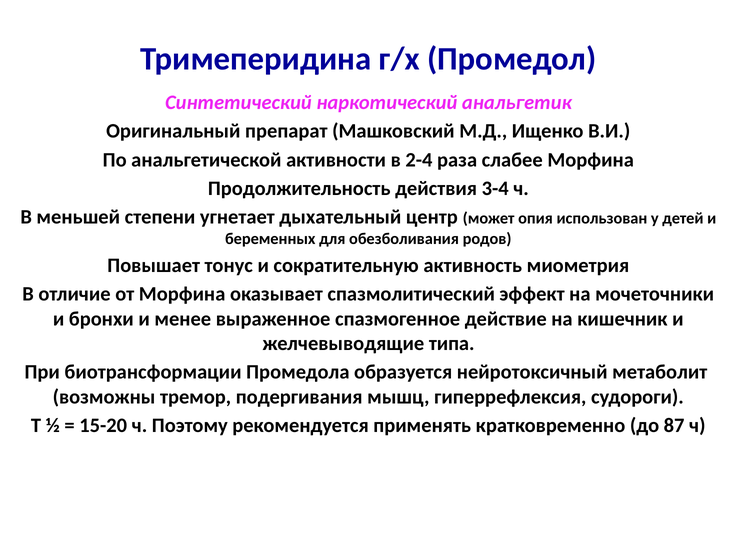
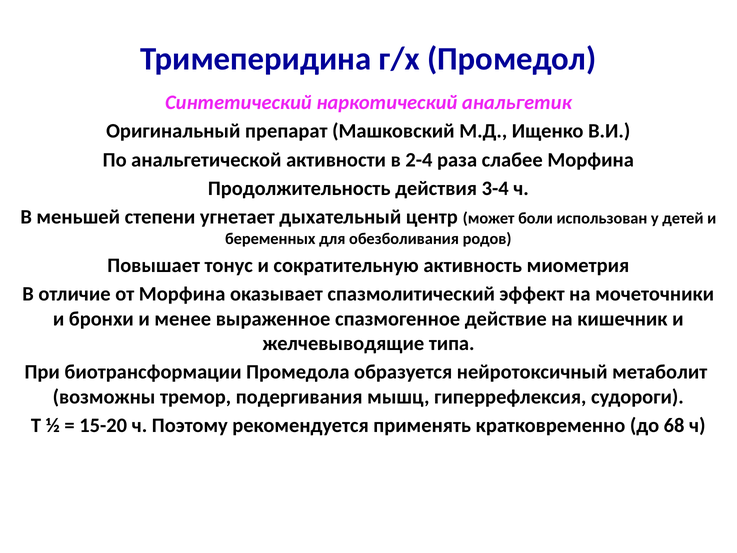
опия: опия -> боли
87: 87 -> 68
